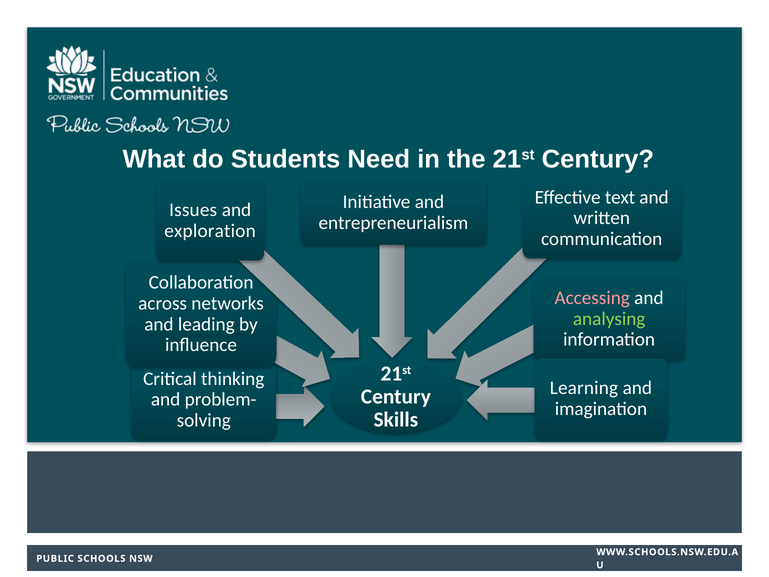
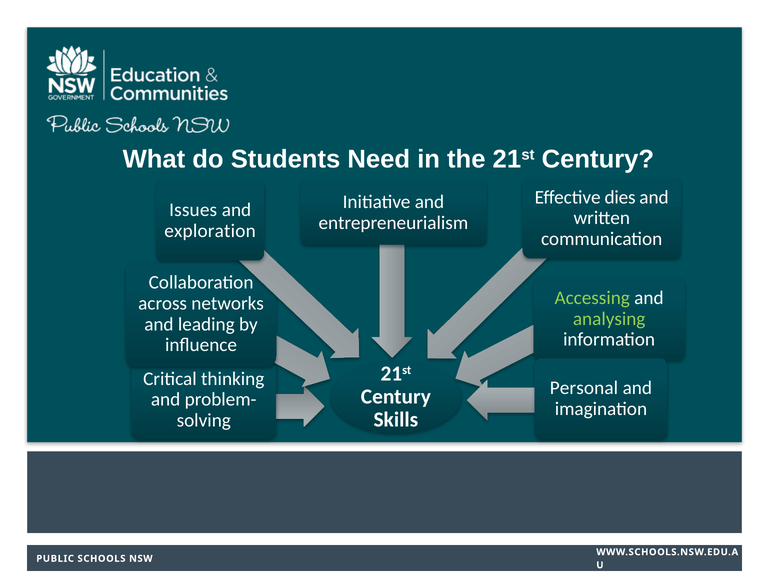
text: text -> dies
Accessing colour: pink -> light green
Learning: Learning -> Personal
